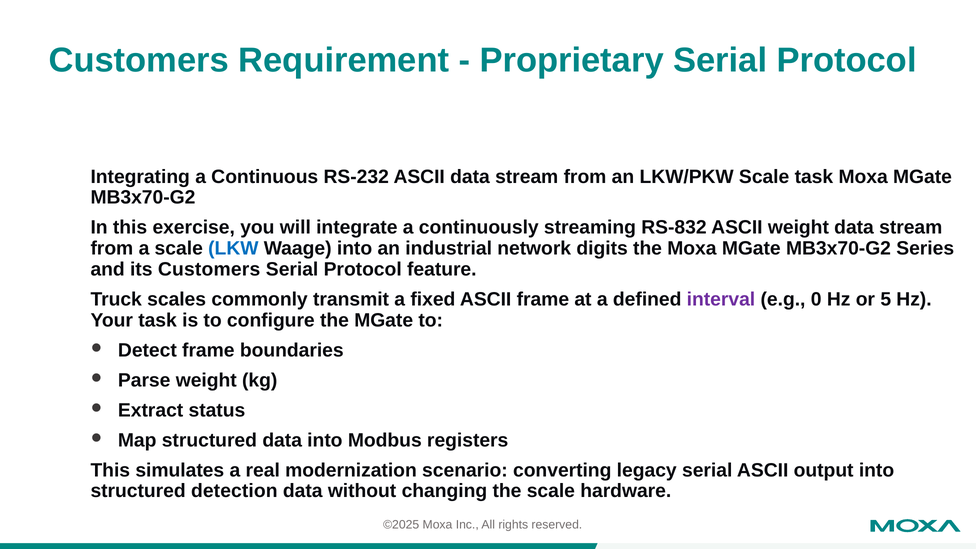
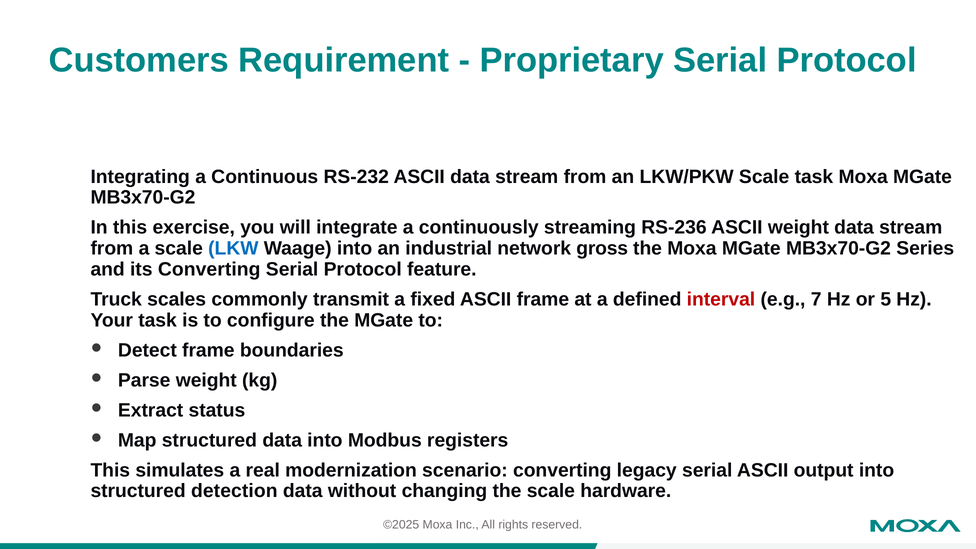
RS-832: RS-832 -> RS-236
digits: digits -> gross
its Customers: Customers -> Converting
interval colour: purple -> red
0: 0 -> 7
